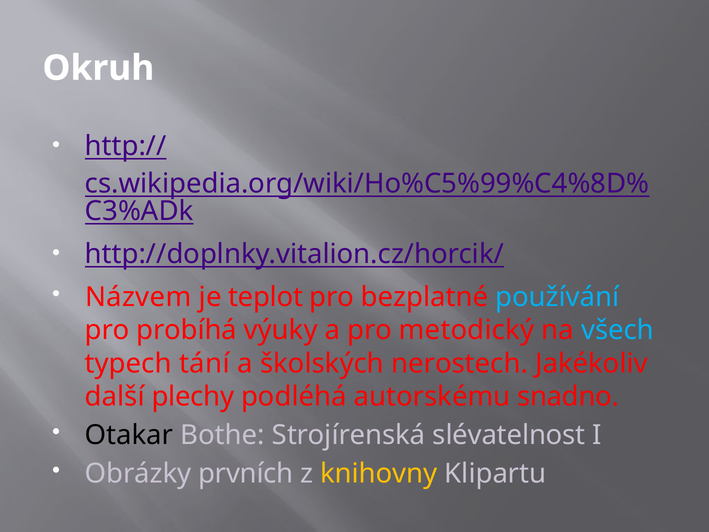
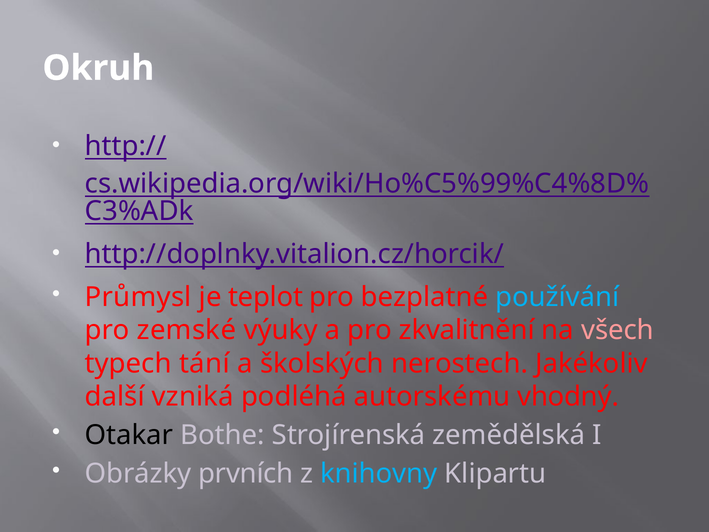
Názvem: Názvem -> Průmysl
probíhá: probíhá -> zemské
metodický: metodický -> zkvalitnění
všech colour: light blue -> pink
plechy: plechy -> vzniká
snadno: snadno -> vhodný
slévatelnost: slévatelnost -> zemědělská
knihovny colour: yellow -> light blue
